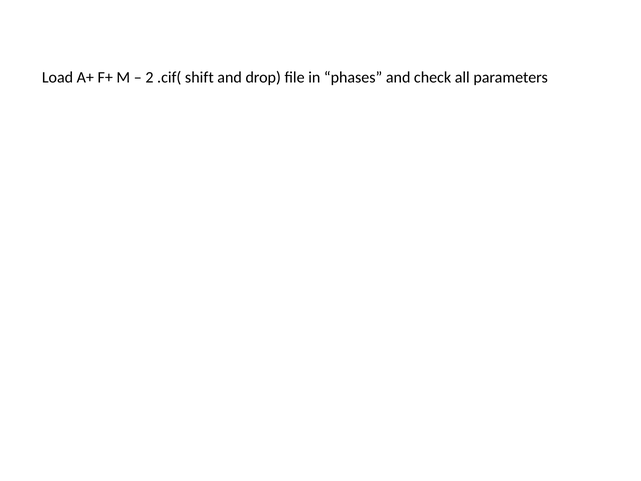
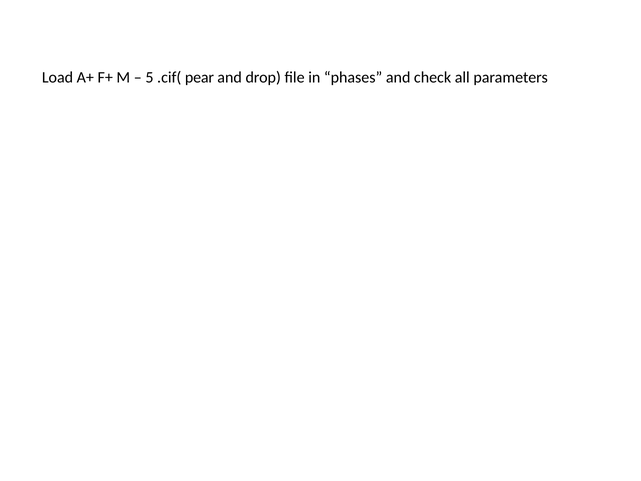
2: 2 -> 5
shift: shift -> pear
